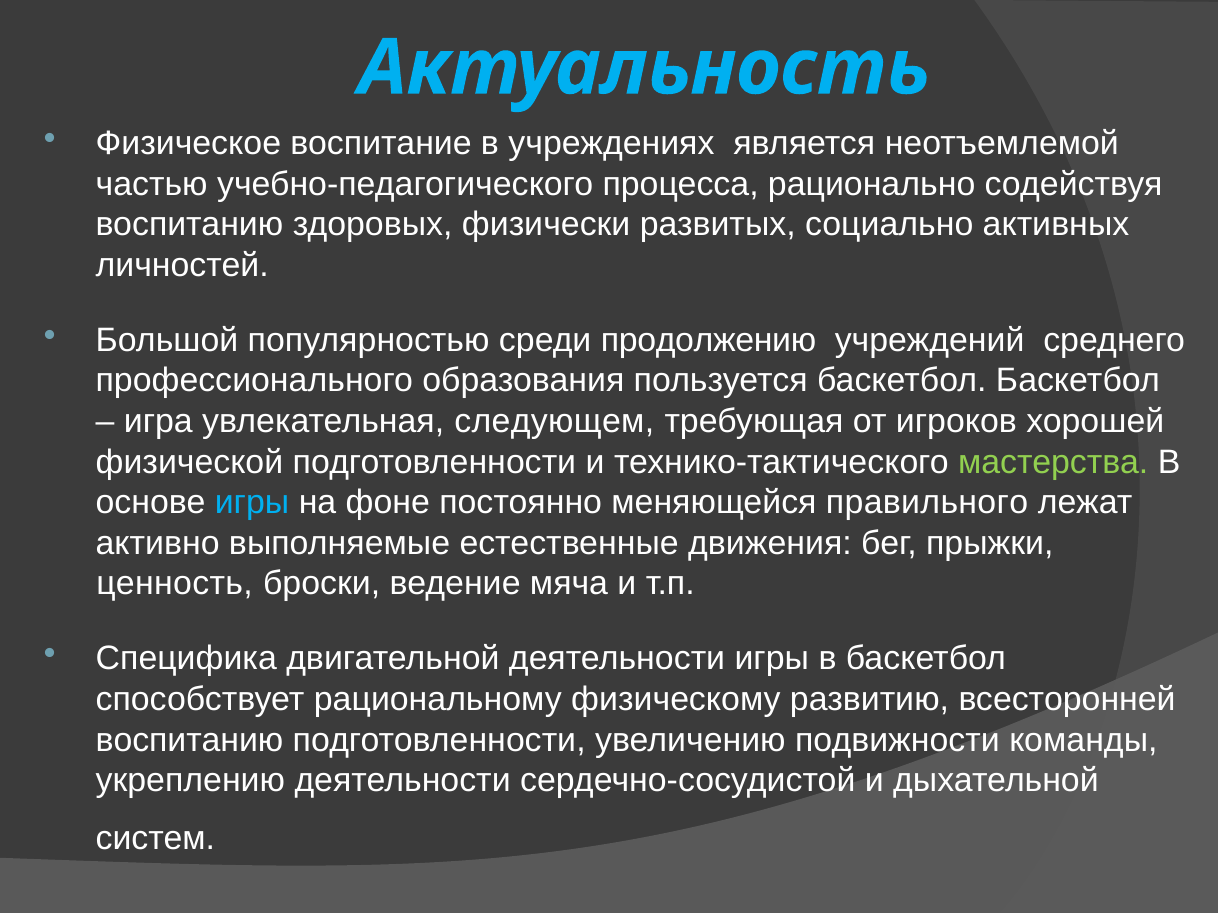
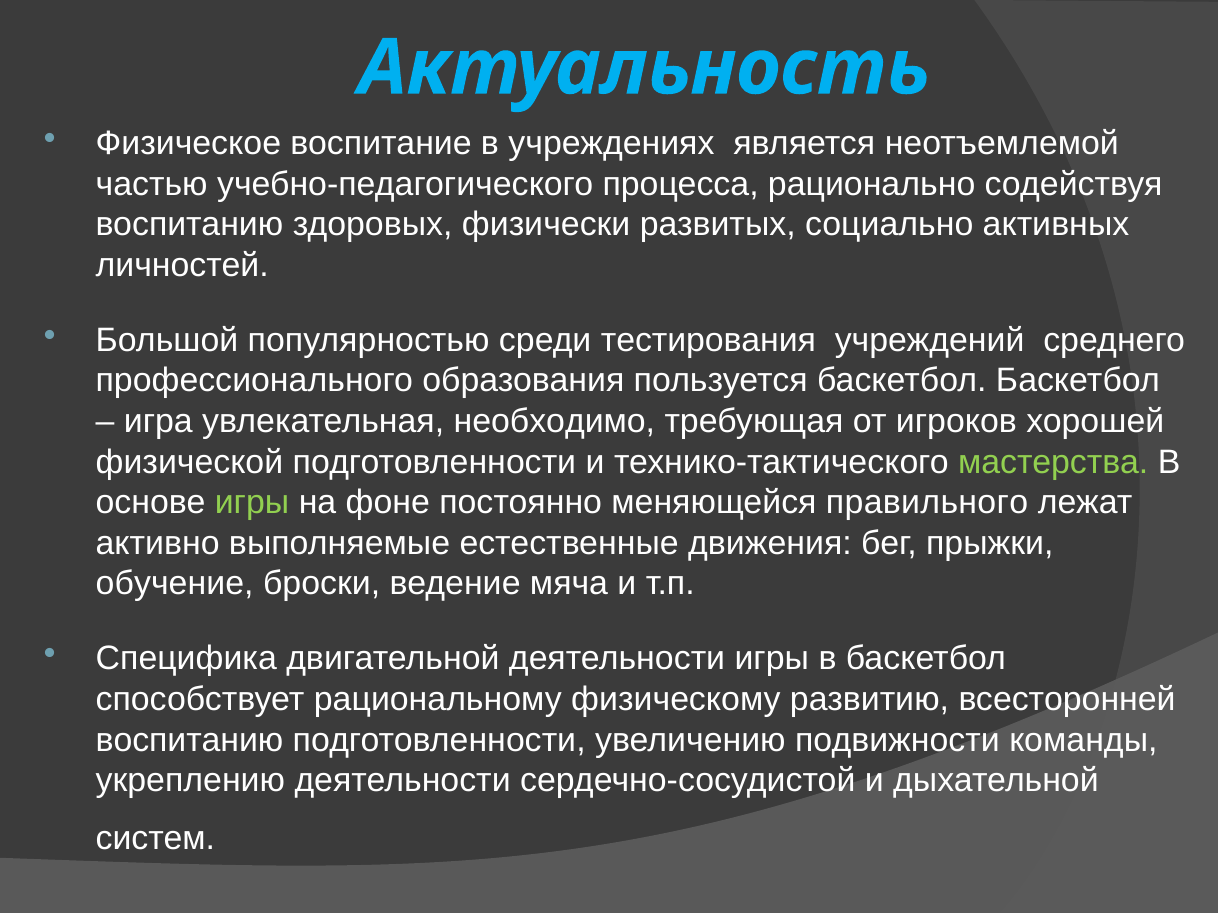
продолжению: продолжению -> тестирования
следующем: следующем -> необходимо
игры at (252, 503) colour: light blue -> light green
ценность: ценность -> обучение
